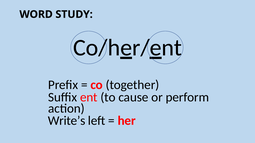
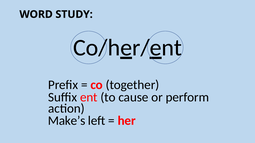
Write’s: Write’s -> Make’s
